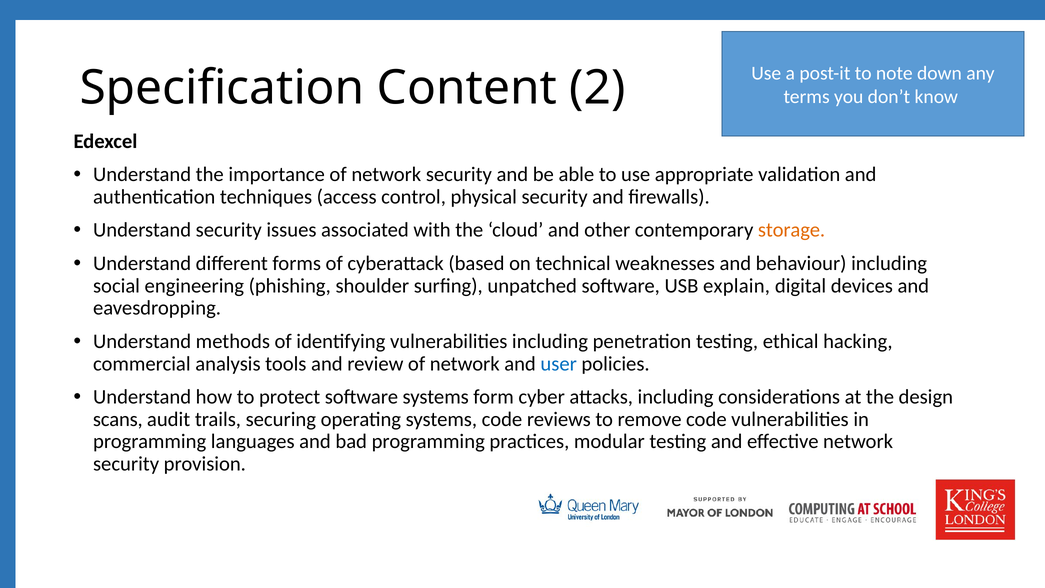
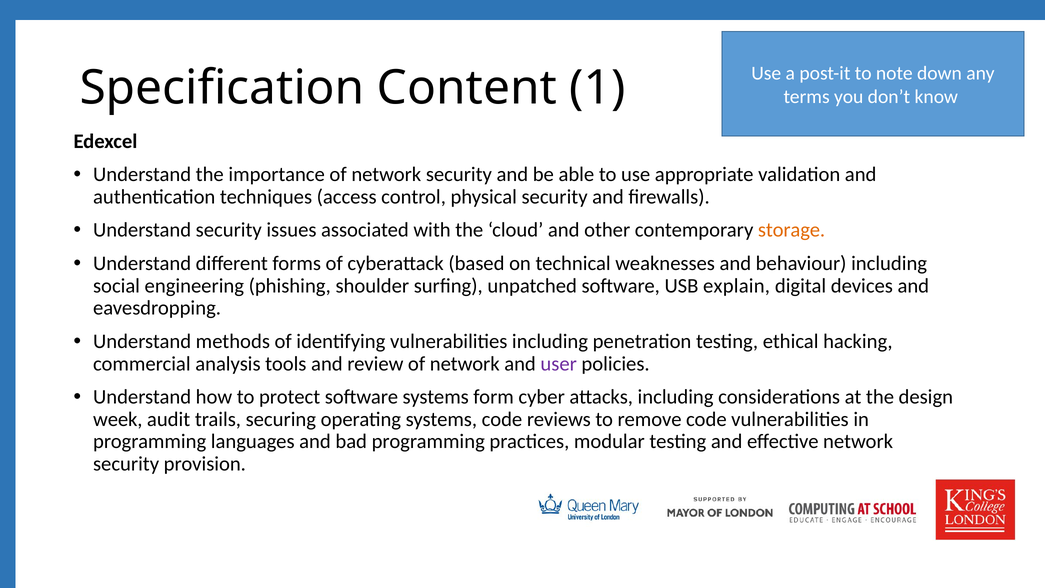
2: 2 -> 1
user colour: blue -> purple
scans: scans -> week
